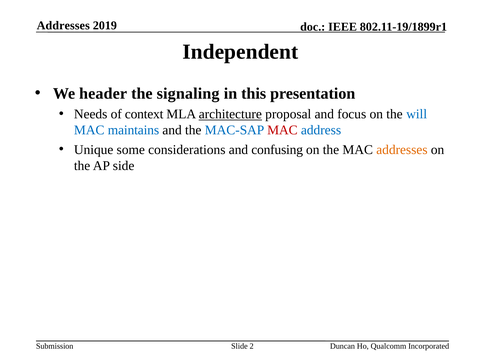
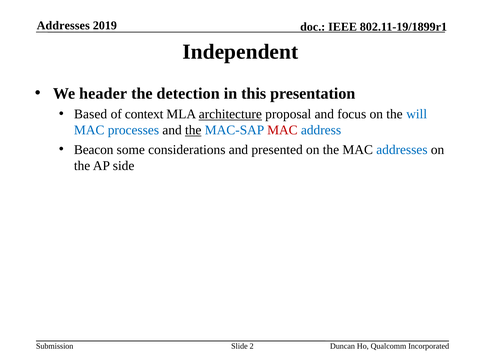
signaling: signaling -> detection
Needs: Needs -> Based
maintains: maintains -> processes
the at (193, 130) underline: none -> present
Unique: Unique -> Beacon
confusing: confusing -> presented
addresses at (402, 150) colour: orange -> blue
